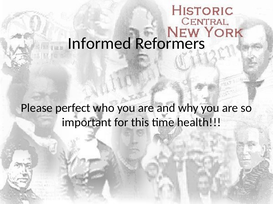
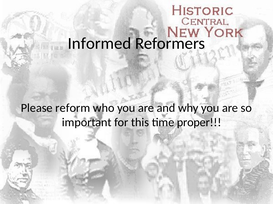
perfect: perfect -> reform
health: health -> proper
